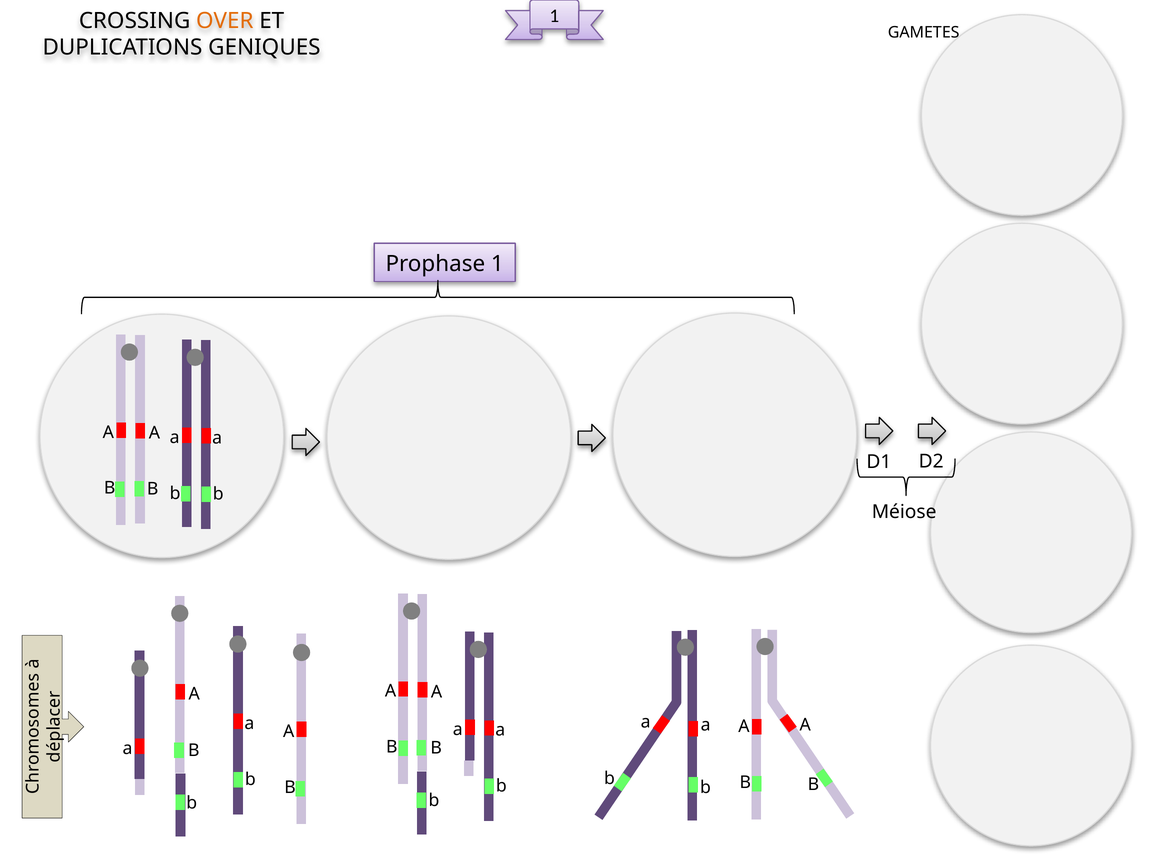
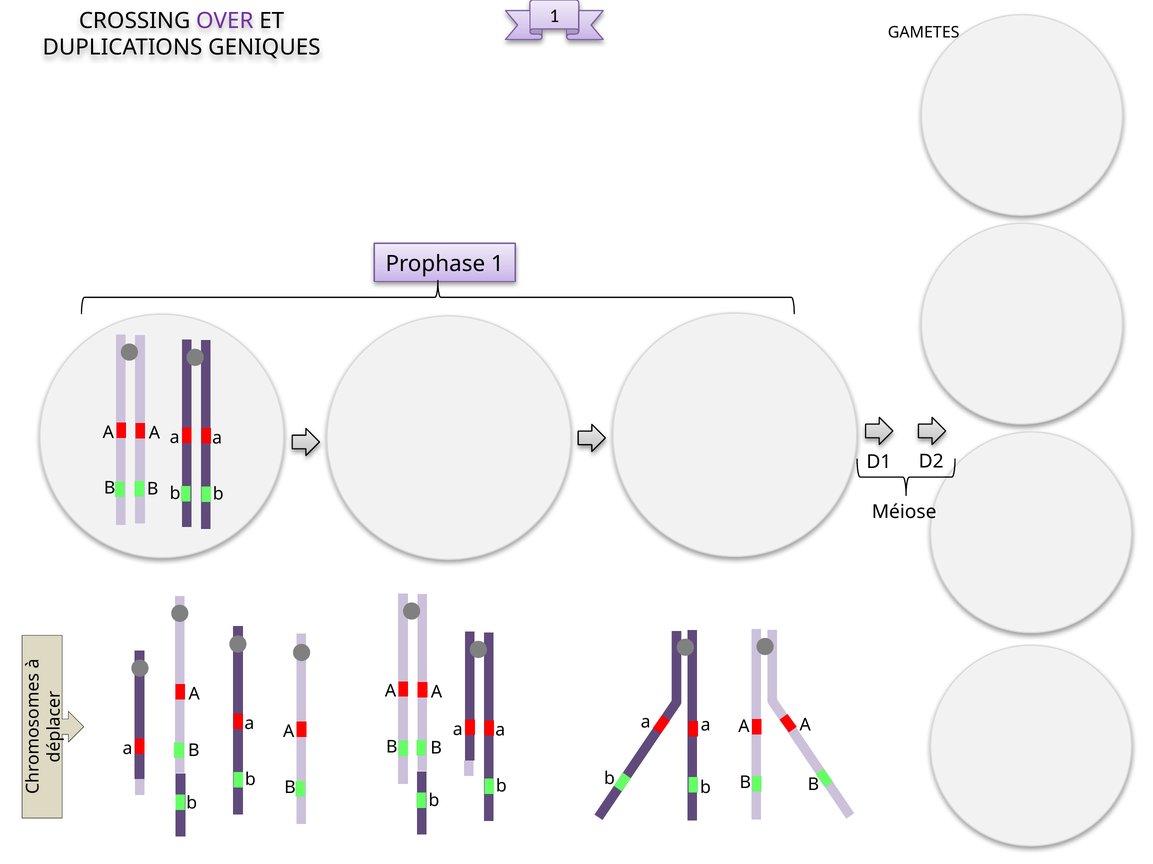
OVER colour: orange -> purple
